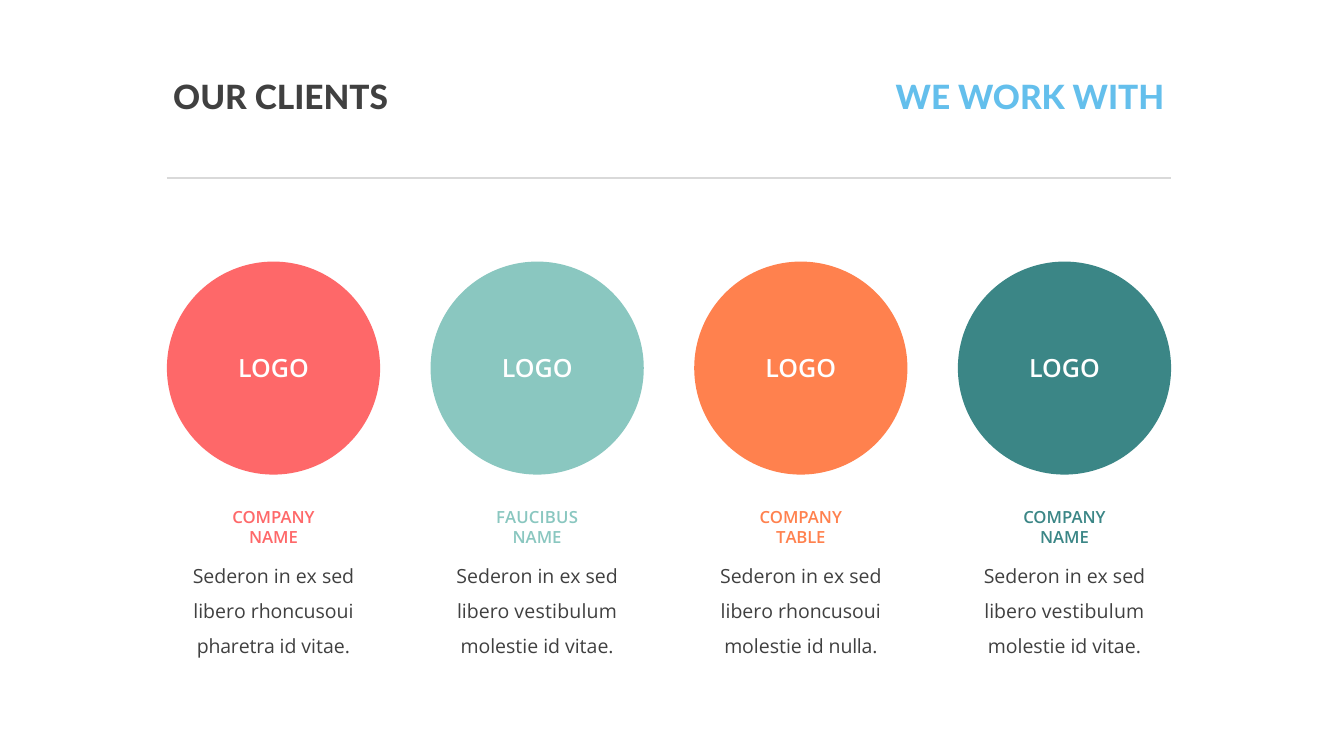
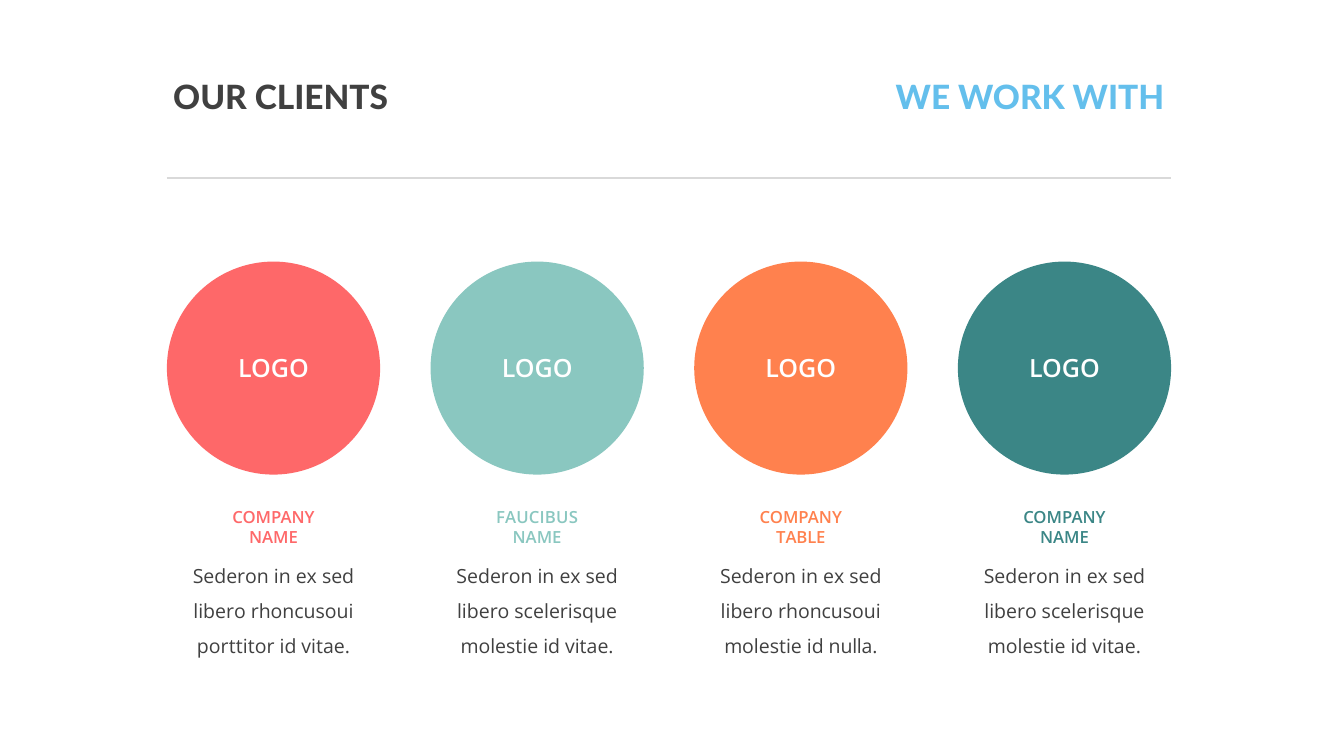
vestibulum at (566, 613): vestibulum -> scelerisque
vestibulum at (1093, 613): vestibulum -> scelerisque
pharetra: pharetra -> porttitor
